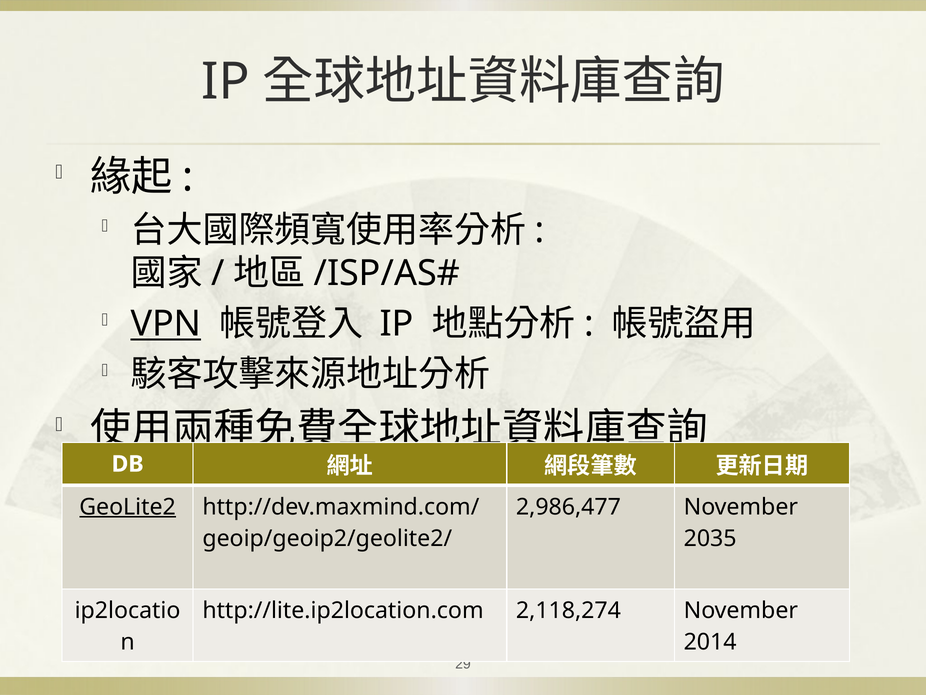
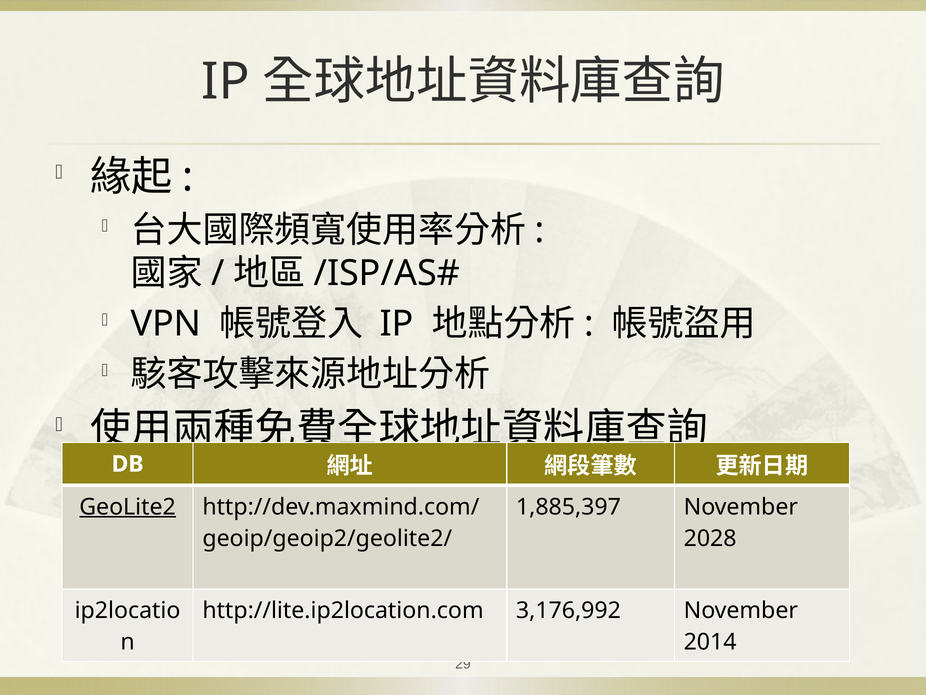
VPN underline: present -> none
2,986,477: 2,986,477 -> 1,885,397
2035: 2035 -> 2028
2,118,274: 2,118,274 -> 3,176,992
